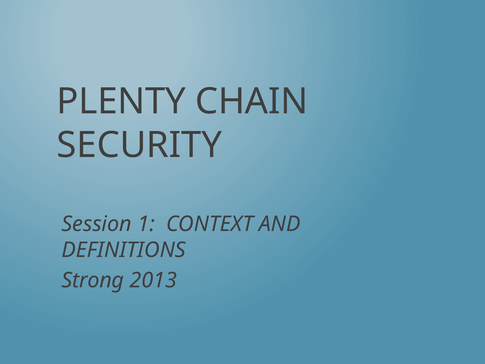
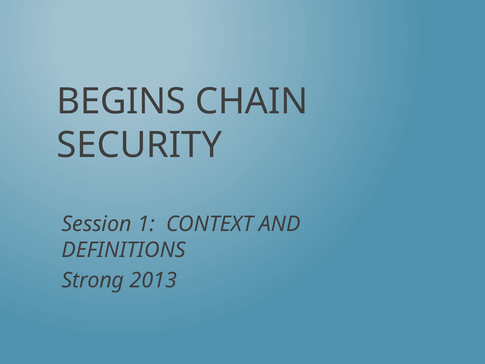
PLENTY: PLENTY -> BEGINS
